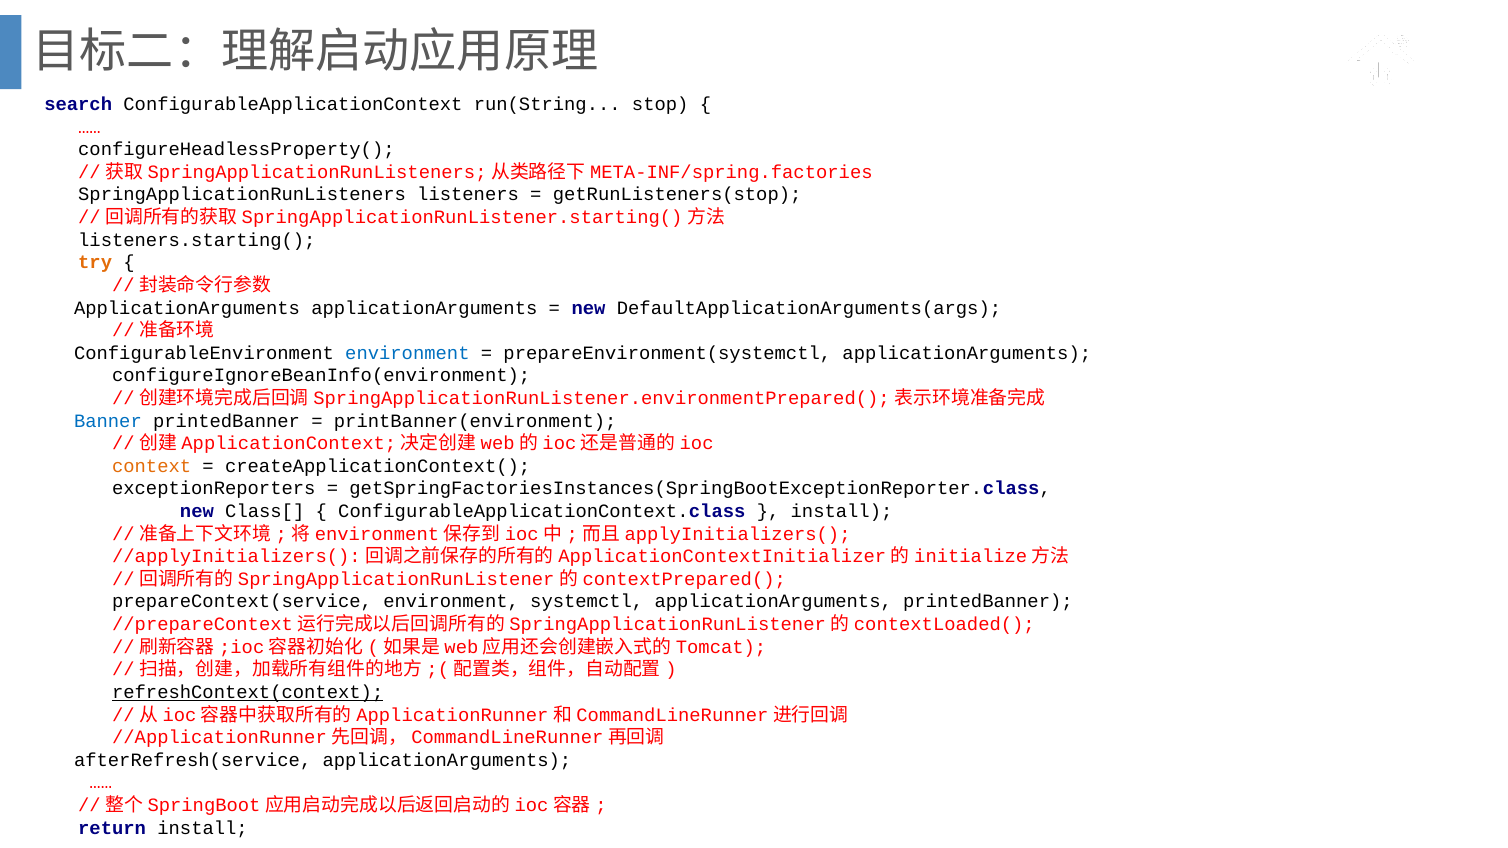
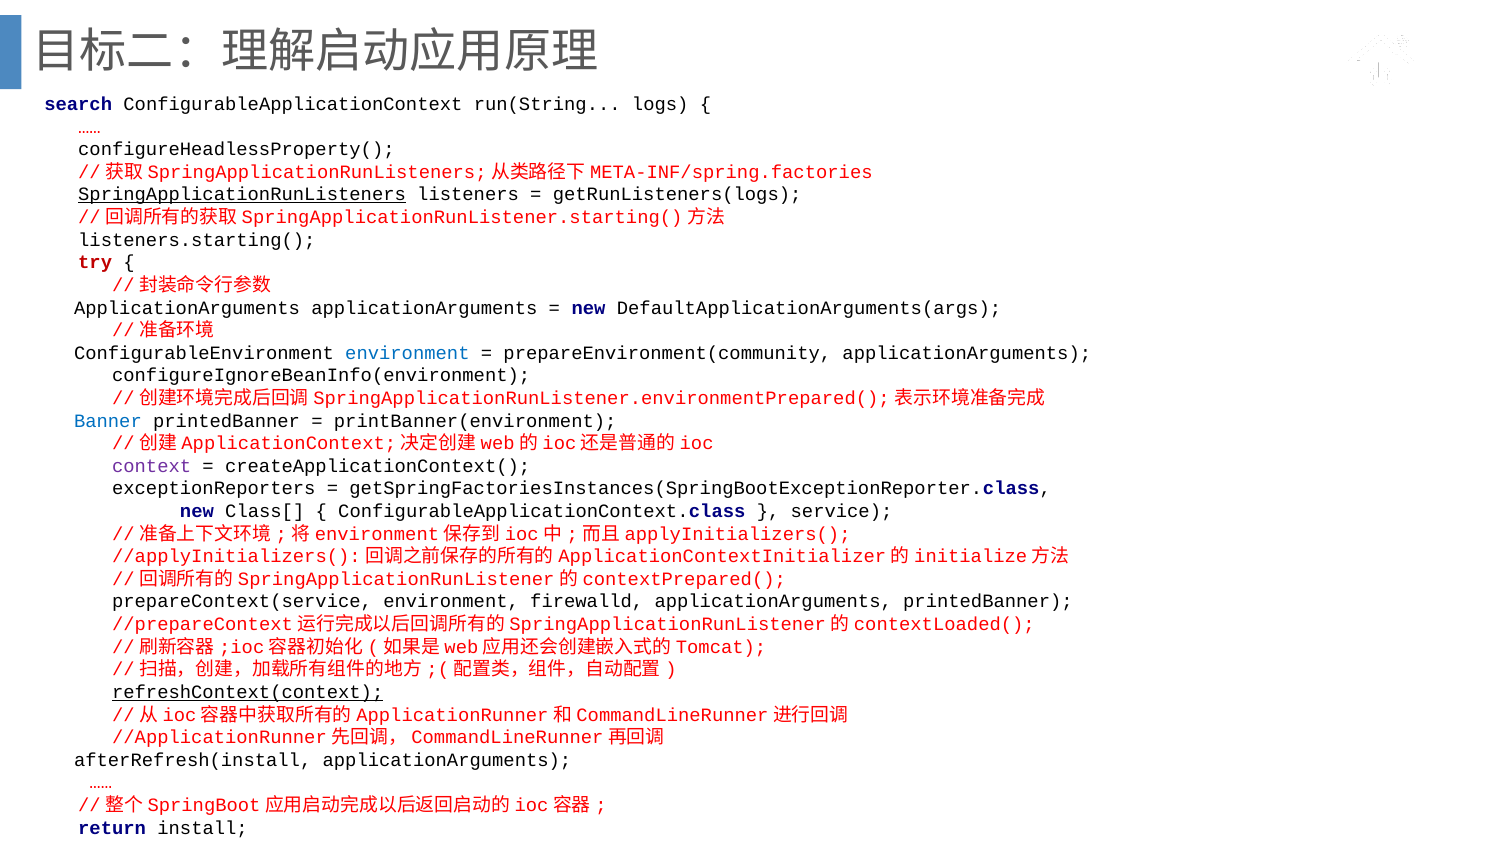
stop: stop -> logs
SpringApplicationRunListeners underline: none -> present
getRunListeners(stop: getRunListeners(stop -> getRunListeners(logs
try colour: orange -> red
prepareEnvironment(systemctl: prepareEnvironment(systemctl -> prepareEnvironment(community
context colour: orange -> purple
install at (842, 511): install -> service
systemctl: systemctl -> firewalld
afterRefresh(service: afterRefresh(service -> afterRefresh(install
